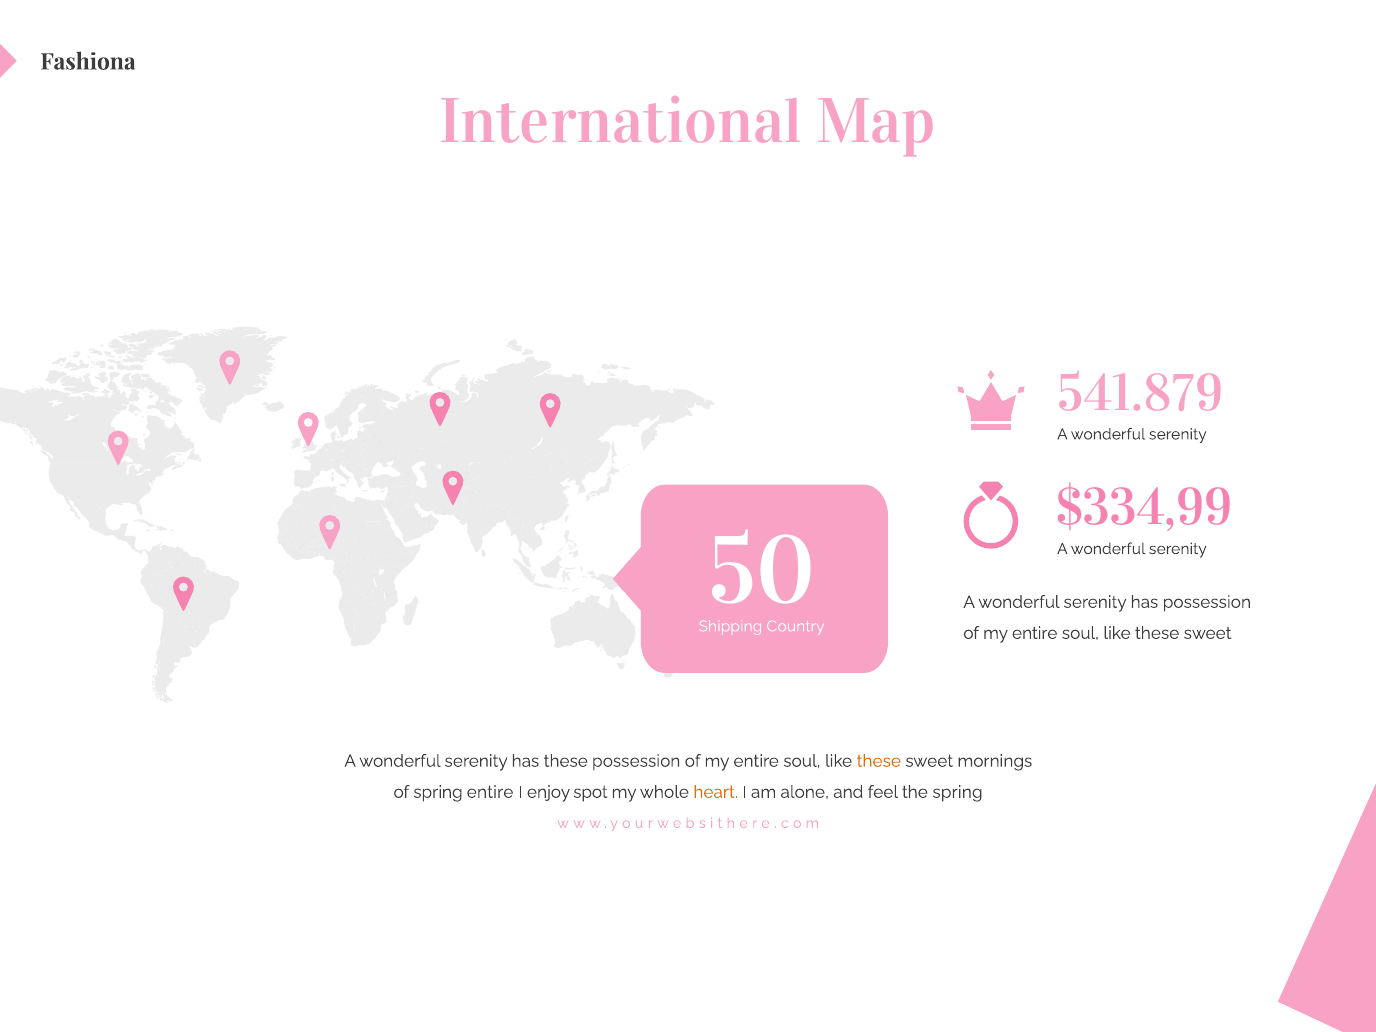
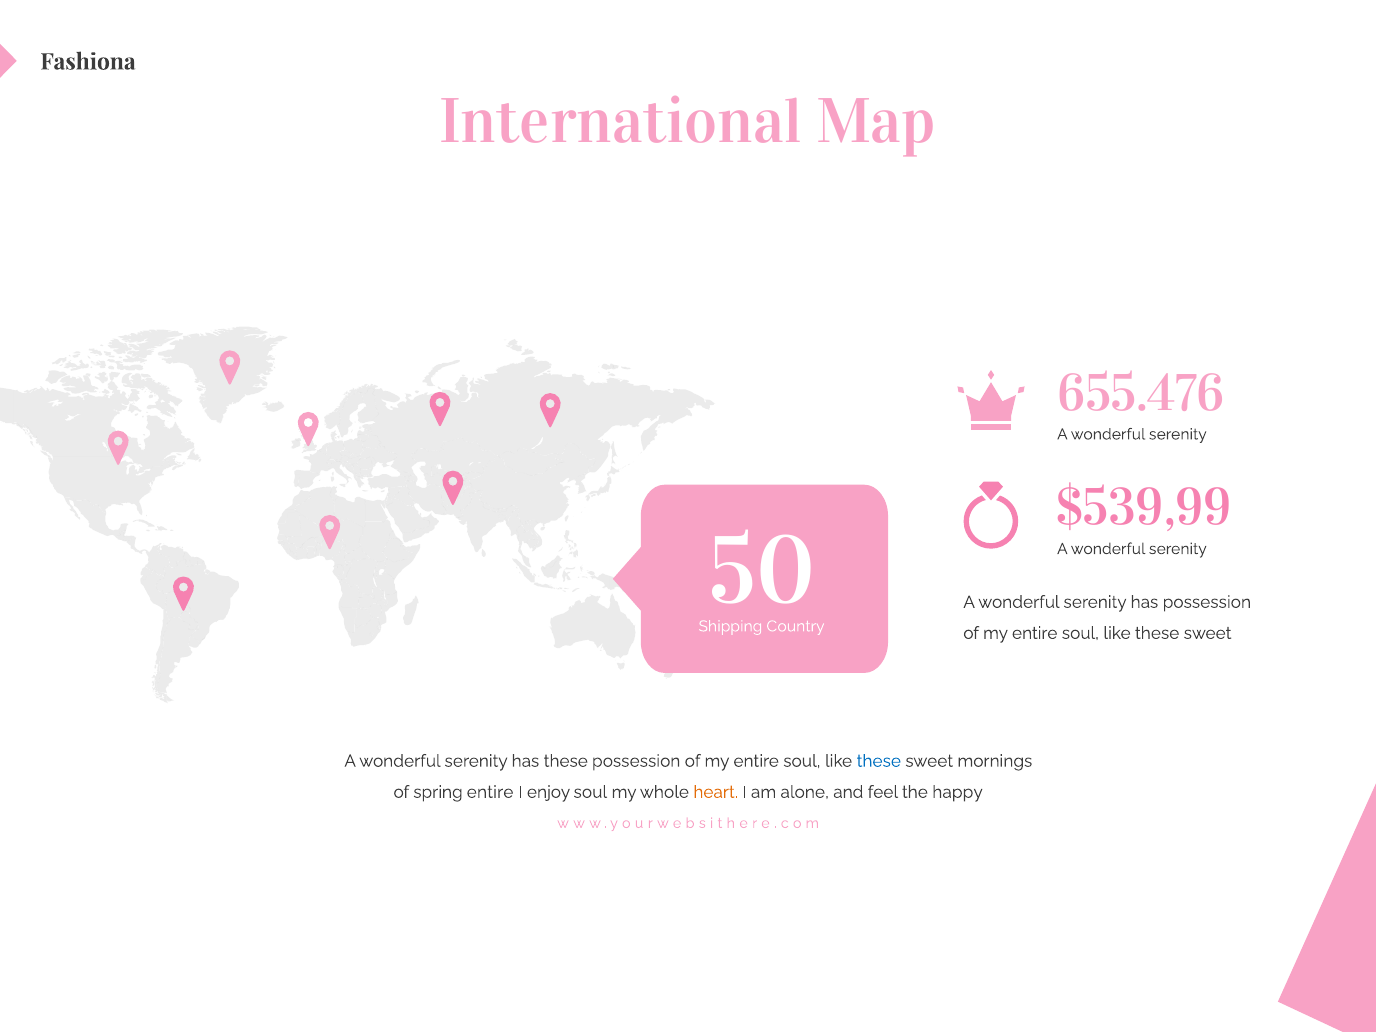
541.879: 541.879 -> 655.476
$334,99: $334,99 -> $539,99
these at (879, 761) colour: orange -> blue
enjoy spot: spot -> soul
the spring: spring -> happy
